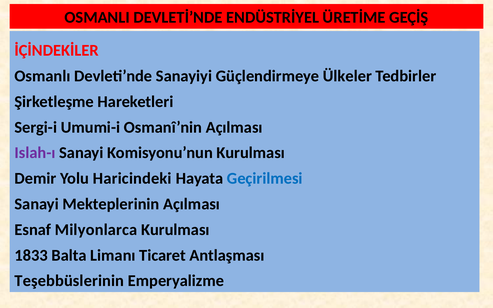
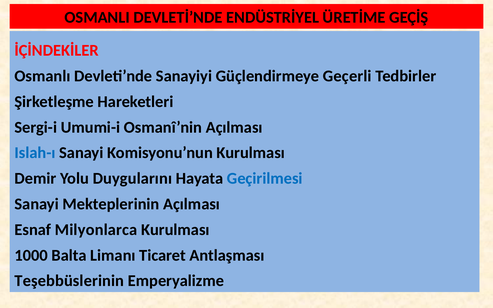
Ülkeler: Ülkeler -> Geçerli
Islah-ı colour: purple -> blue
Haricindeki: Haricindeki -> Duygularını
1833: 1833 -> 1000
